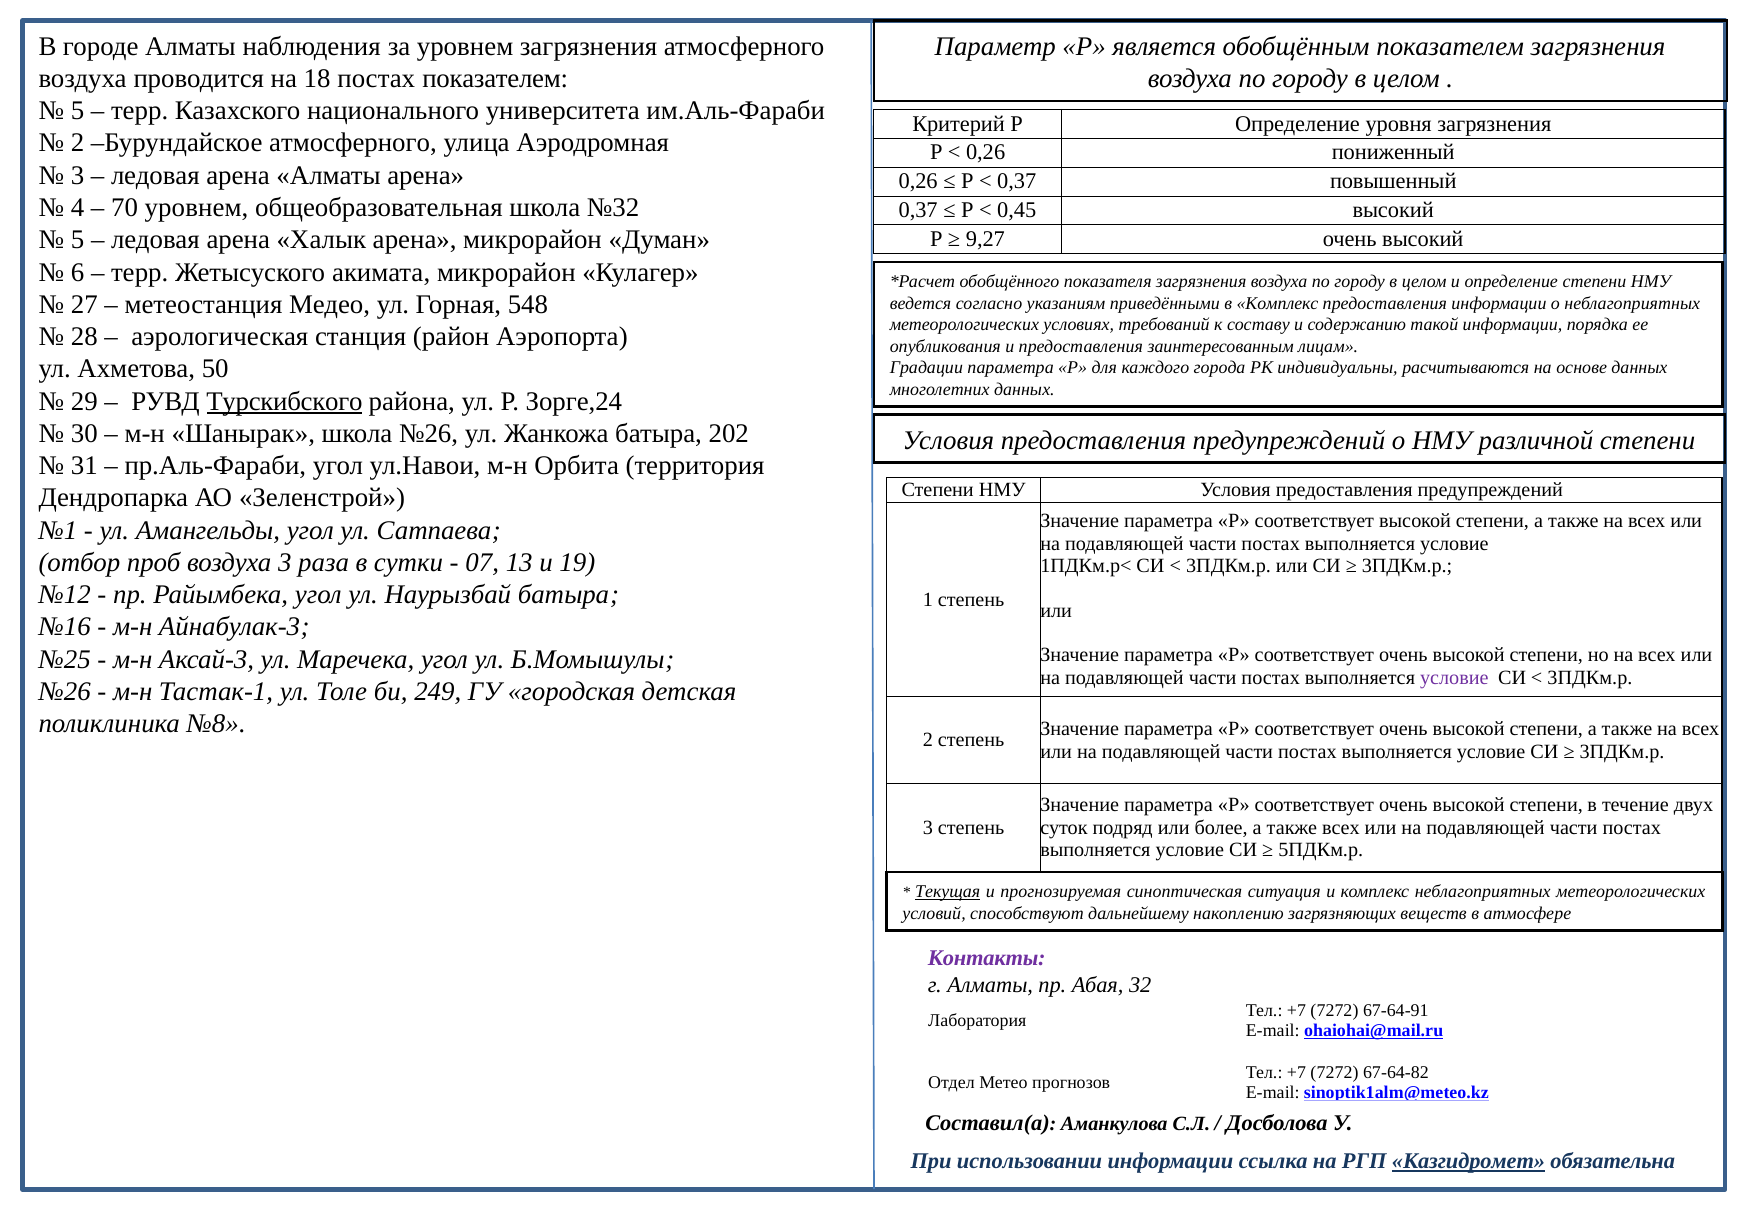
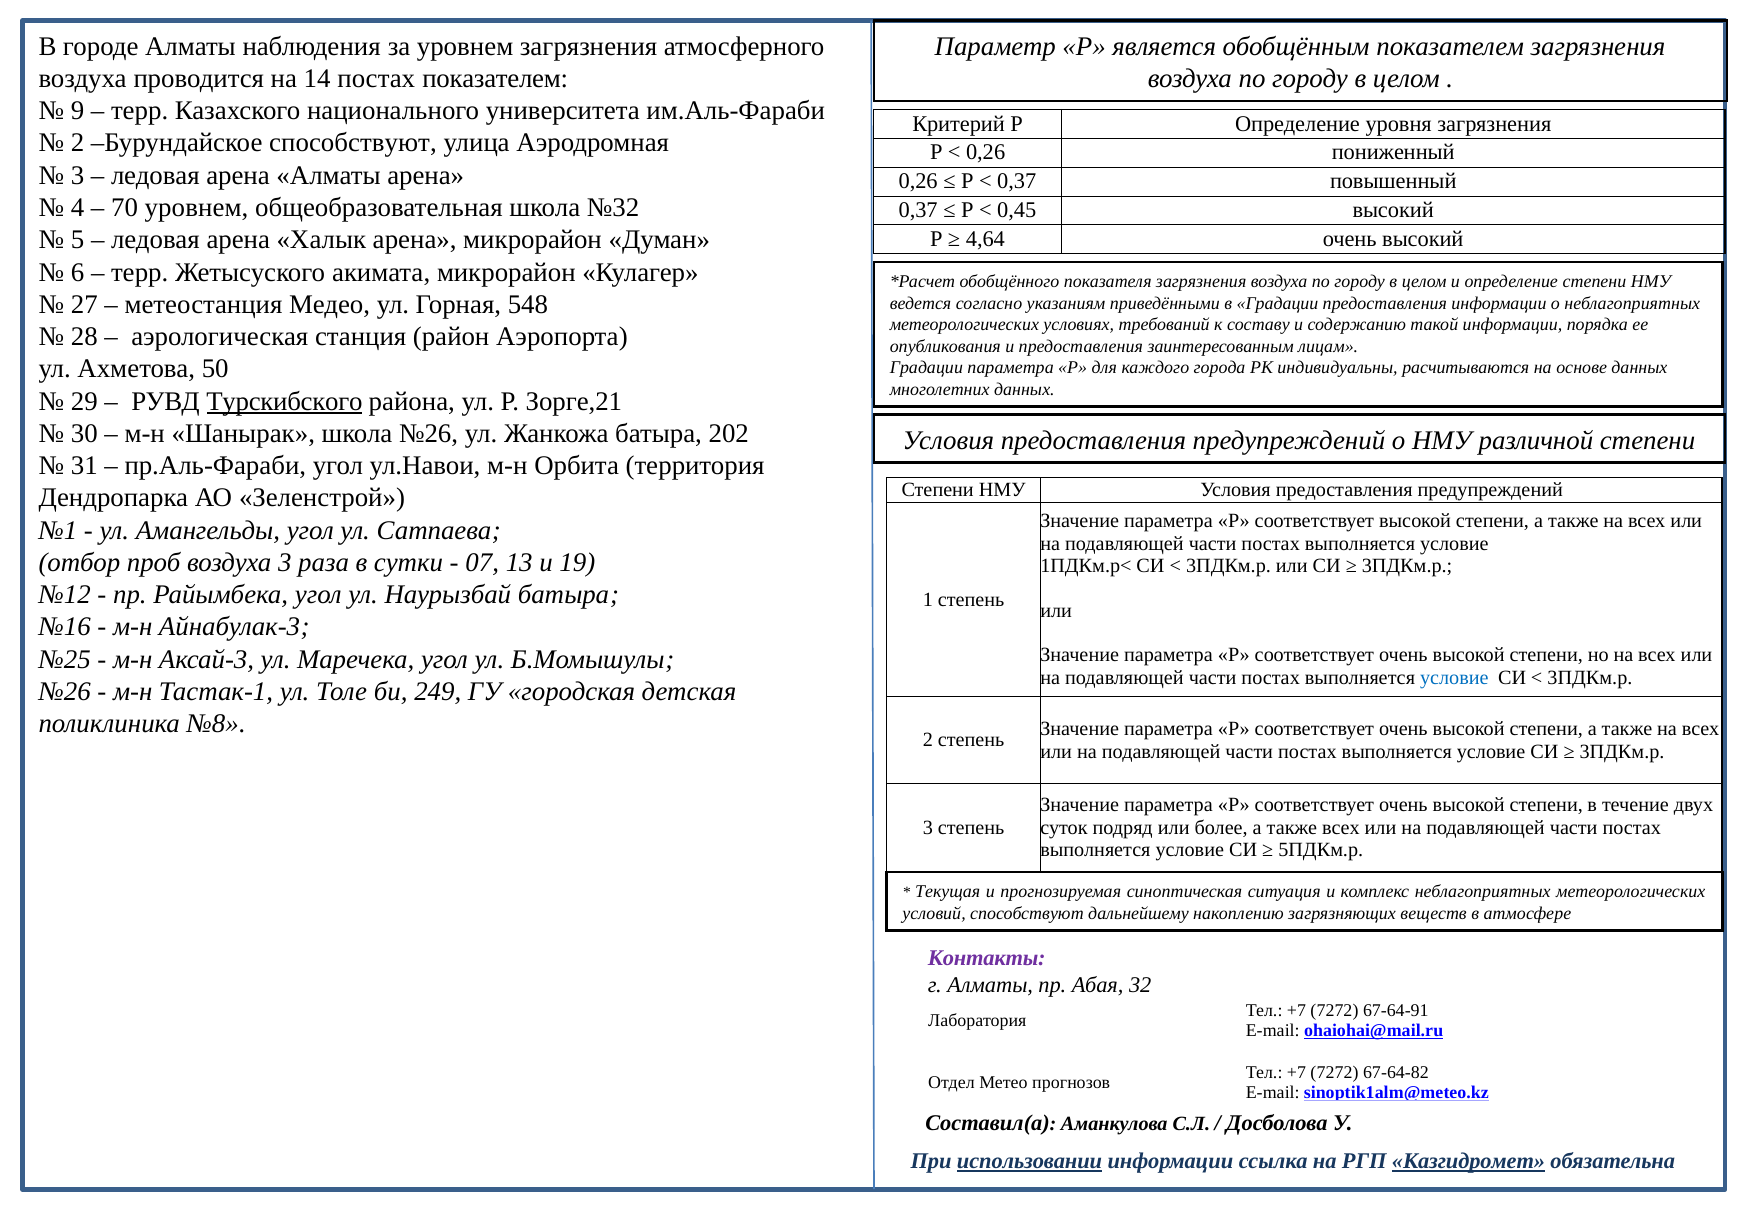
18: 18 -> 14
5 at (78, 111): 5 -> 9
Бурундайское атмосферного: атмосферного -> способствуют
9,27: 9,27 -> 4,64
в Комплекс: Комплекс -> Градации
Зорге,24: Зорге,24 -> Зорге,21
условие at (1454, 678) colour: purple -> blue
Текущая underline: present -> none
использовании underline: none -> present
